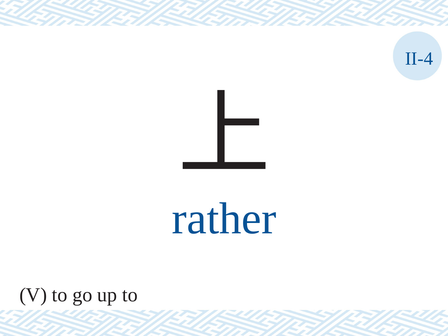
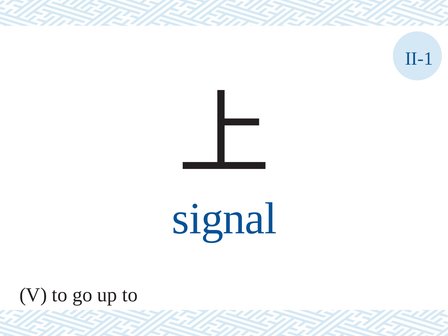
II-4: II-4 -> II-1
rather: rather -> signal
